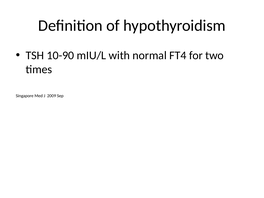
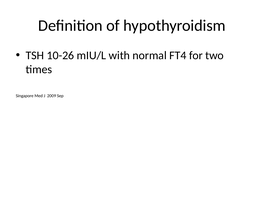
10-90: 10-90 -> 10-26
